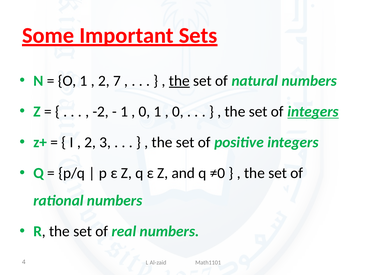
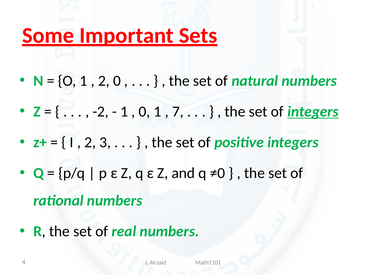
2 7: 7 -> 0
the at (179, 81) underline: present -> none
0 at (178, 112): 0 -> 7
